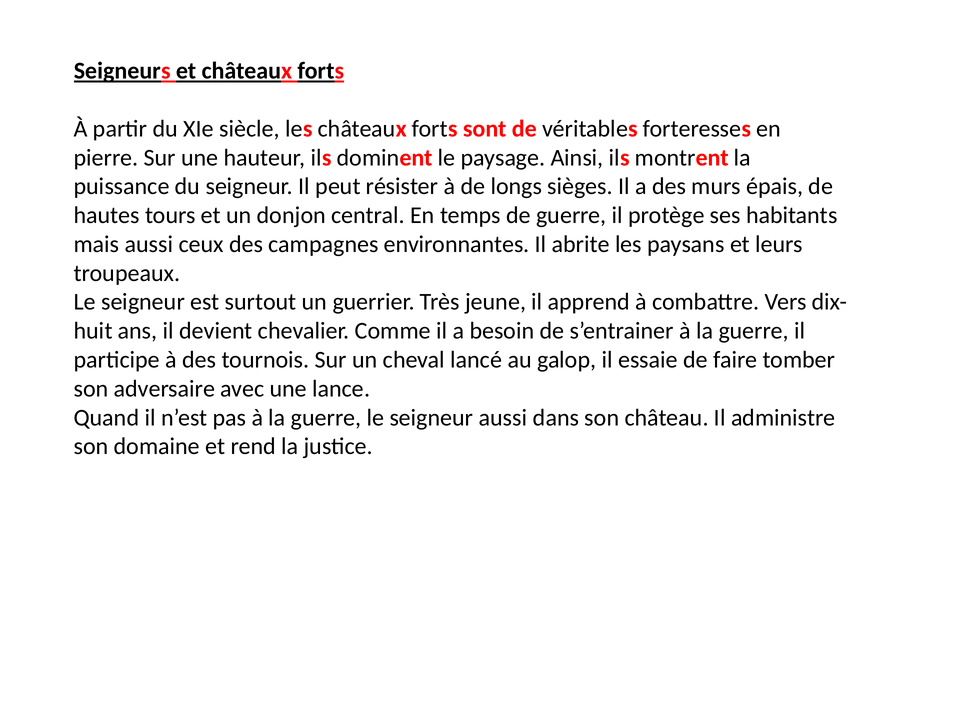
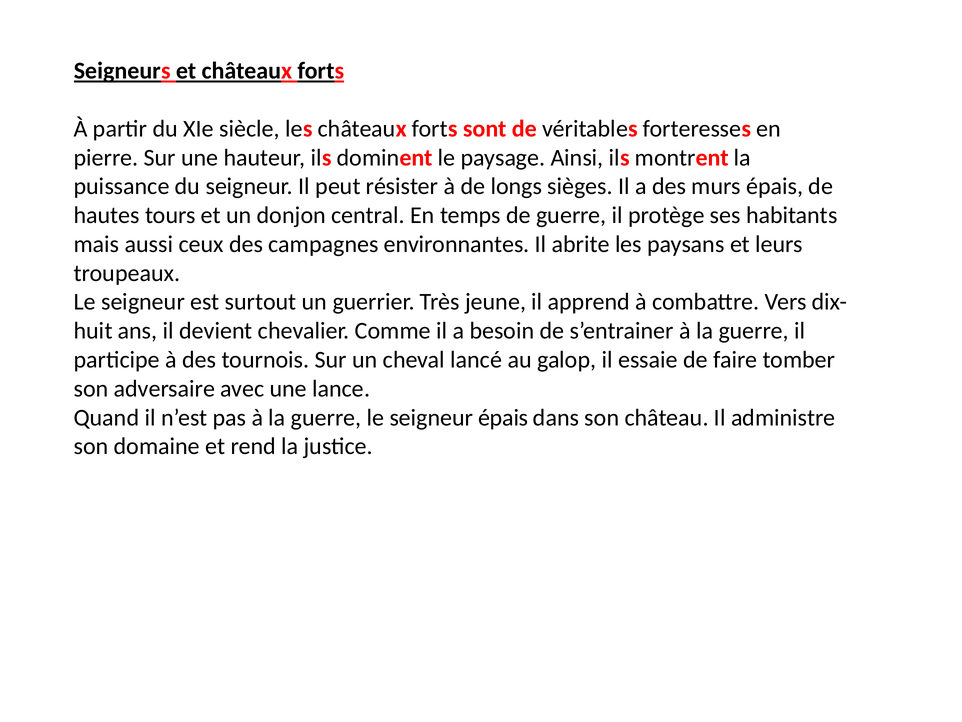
seigneur aussi: aussi -> épais
